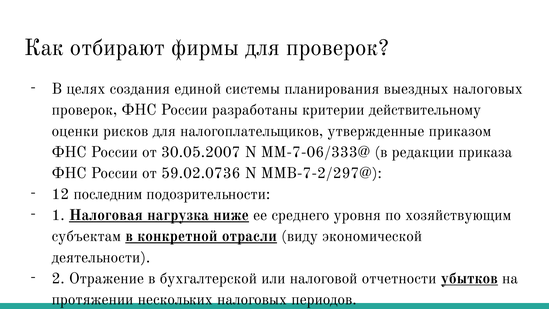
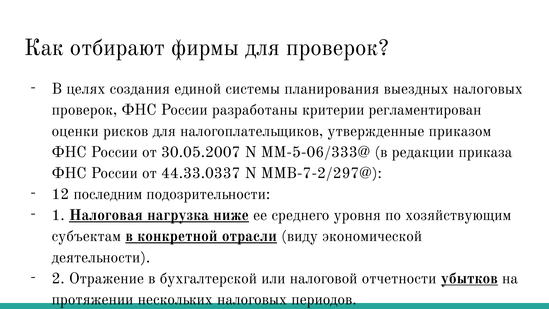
действительному: действительному -> регламентирован
ММ-7-06/333@: ММ-7-06/333@ -> ММ-5-06/333@
59.02.0736: 59.02.0736 -> 44.33.0337
